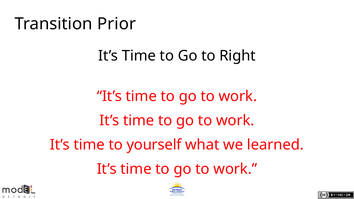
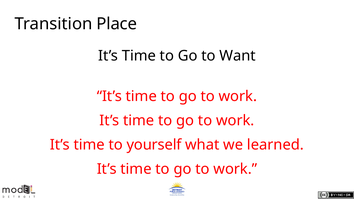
Prior: Prior -> Place
Right: Right -> Want
